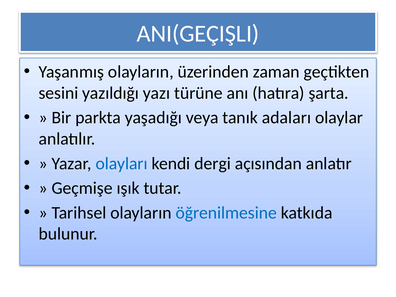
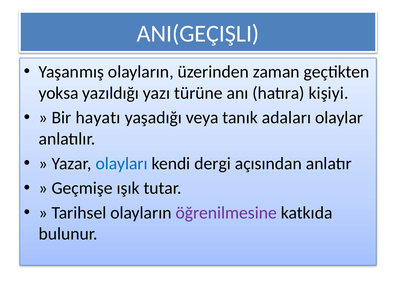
sesini: sesini -> yoksa
şarta: şarta -> kişiyi
parkta: parkta -> hayatı
öğrenilmesine colour: blue -> purple
